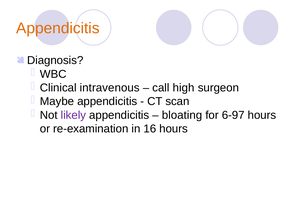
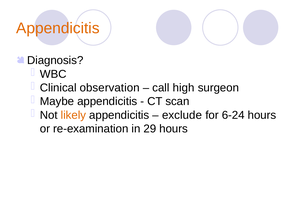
intravenous: intravenous -> observation
likely colour: purple -> orange
bloating: bloating -> exclude
6-97: 6-97 -> 6-24
16: 16 -> 29
